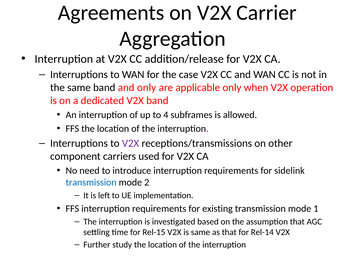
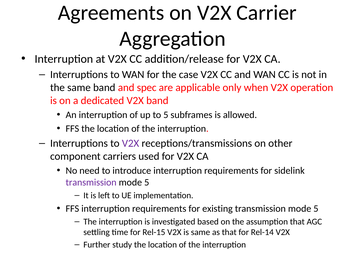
and only: only -> spec
to 4: 4 -> 5
transmission at (91, 183) colour: blue -> purple
2 at (147, 183): 2 -> 5
1 at (316, 209): 1 -> 5
